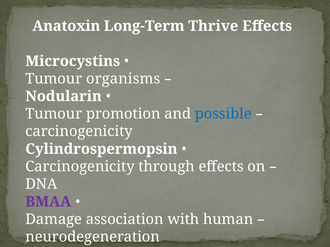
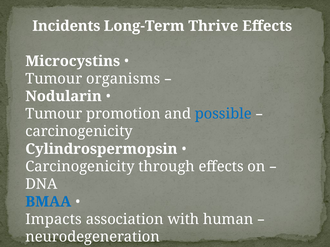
Anatoxin: Anatoxin -> Incidents
BMAA colour: purple -> blue
Damage: Damage -> Impacts
